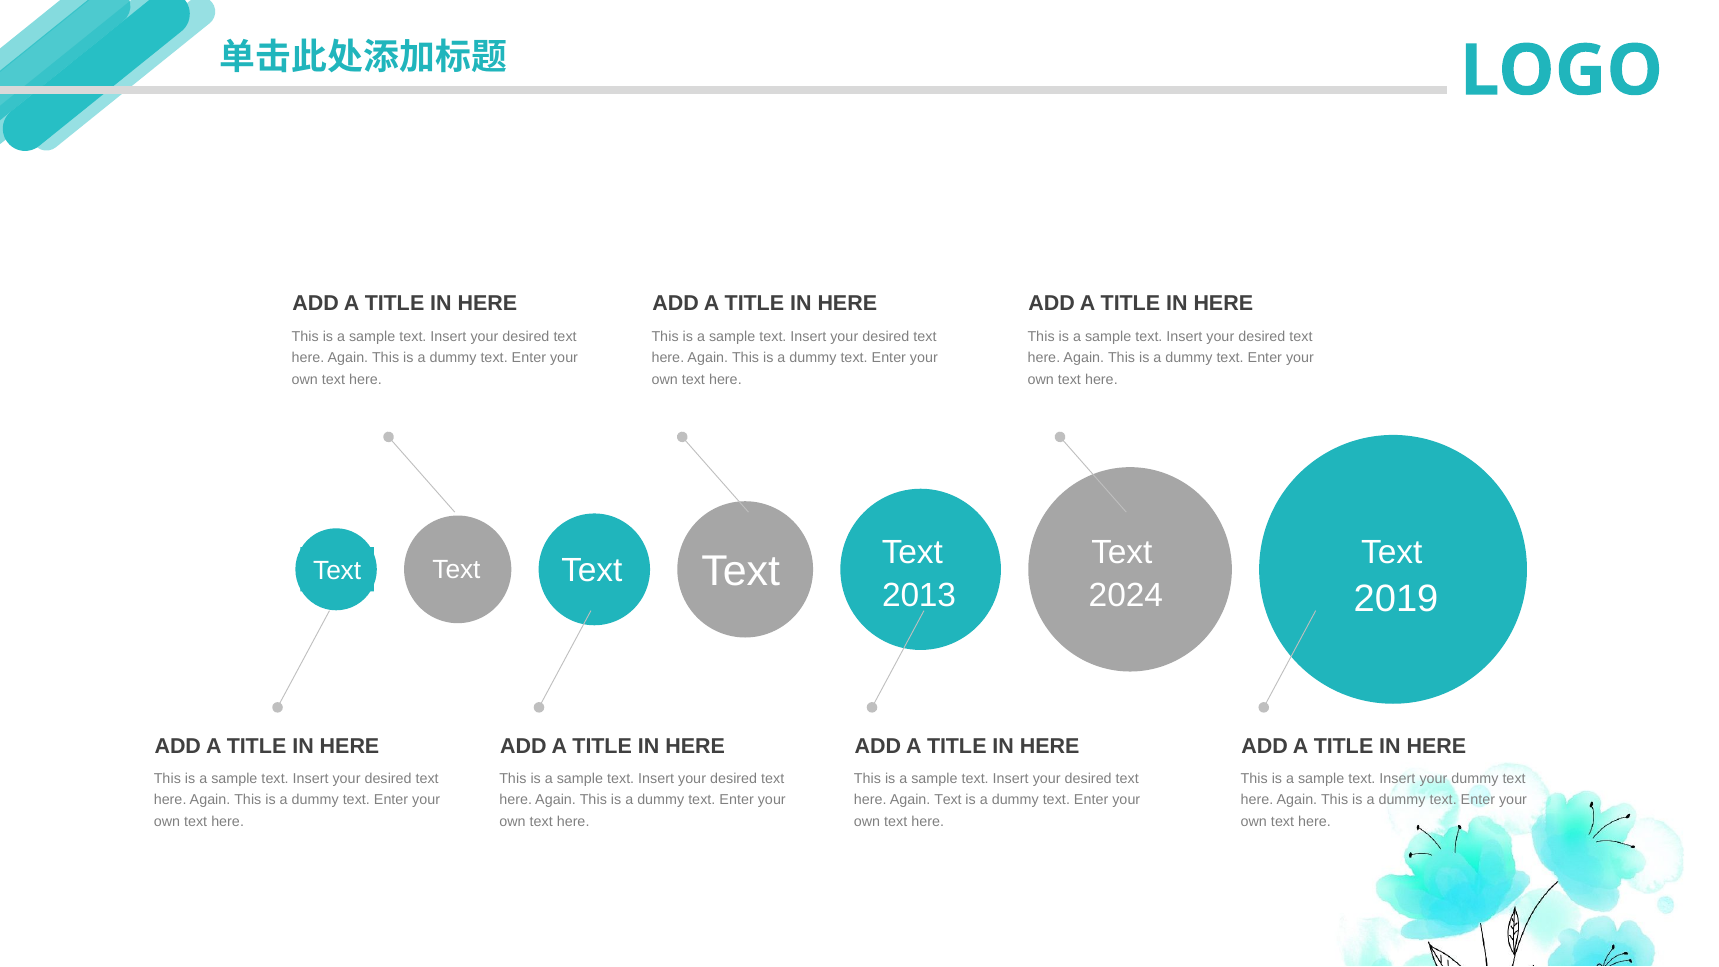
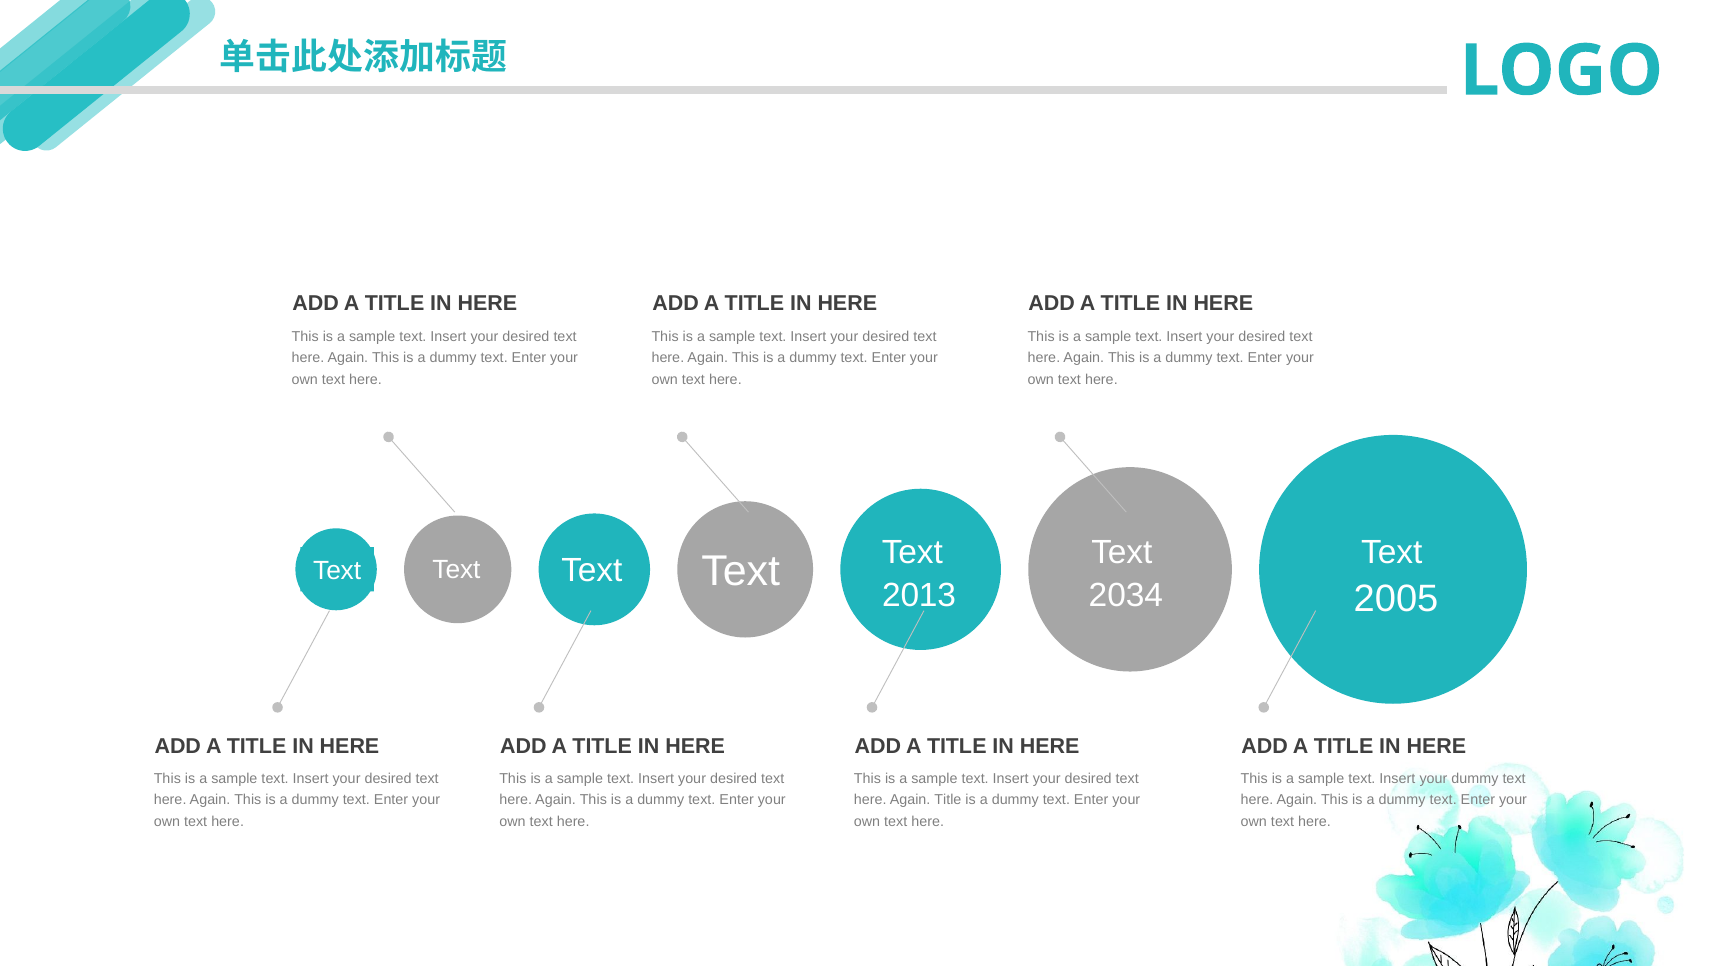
2024: 2024 -> 2034
2019: 2019 -> 2005
Again Text: Text -> Title
